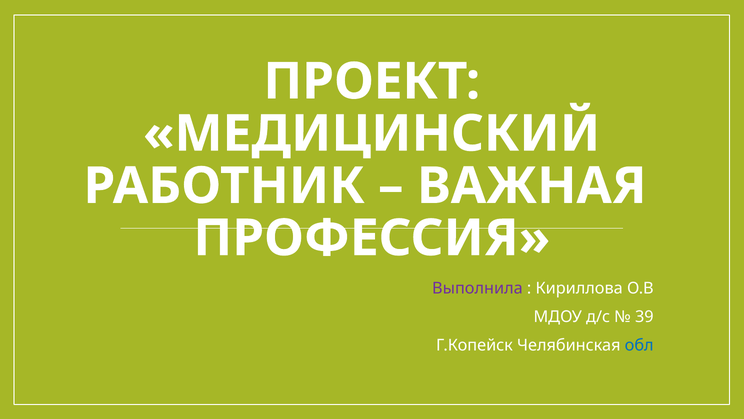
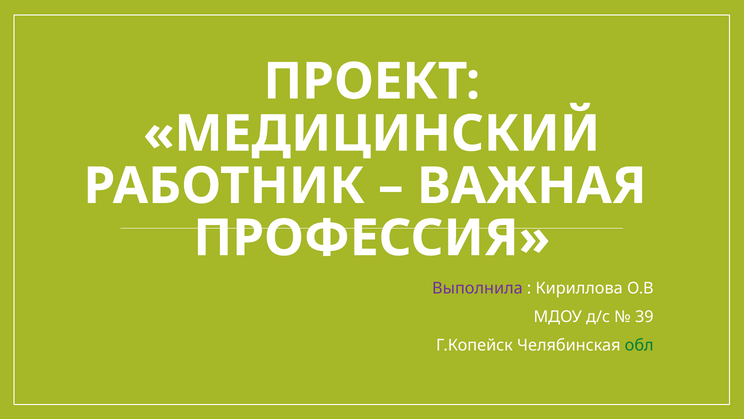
обл colour: blue -> green
